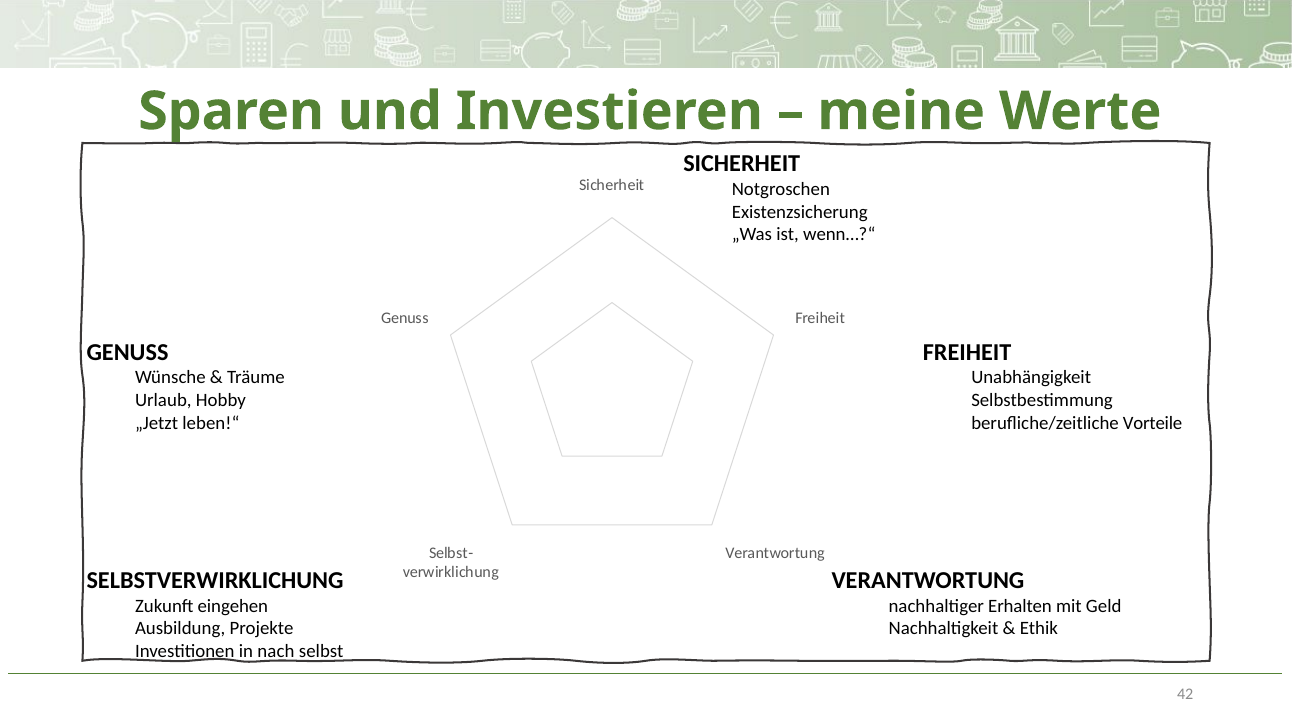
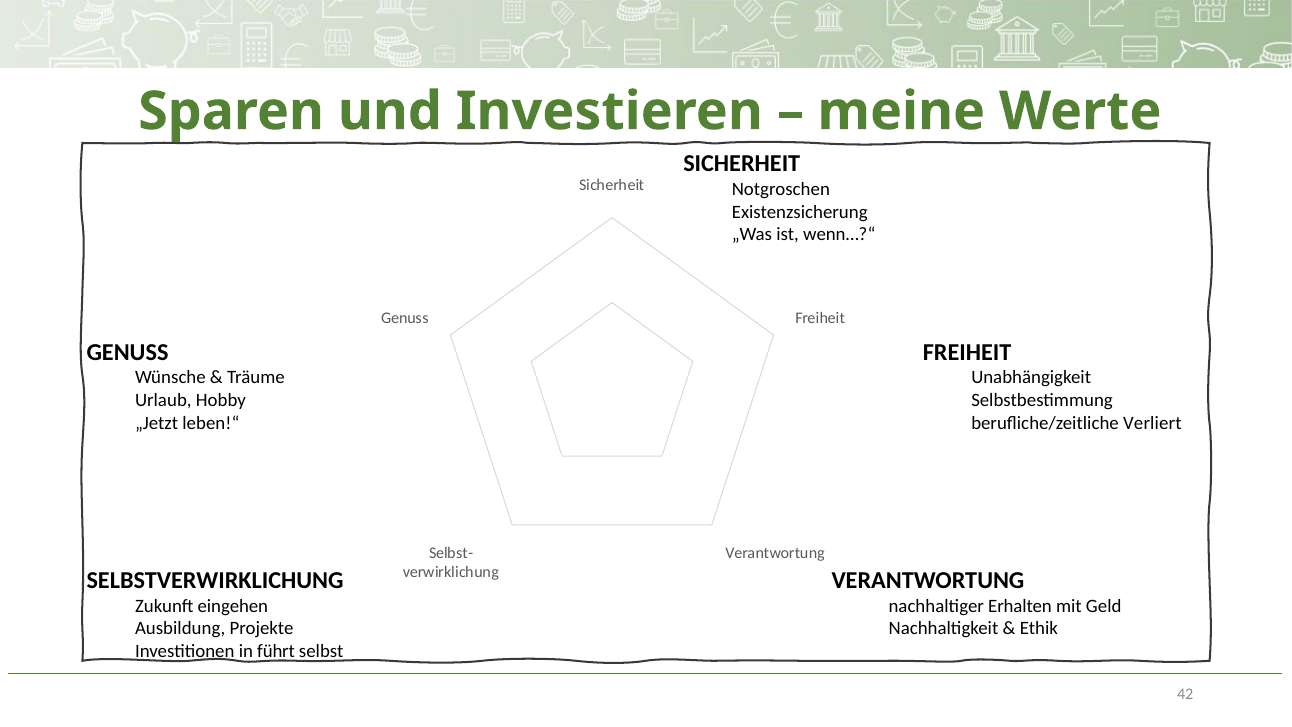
Vorteile: Vorteile -> Verliert
nach: nach -> führt
